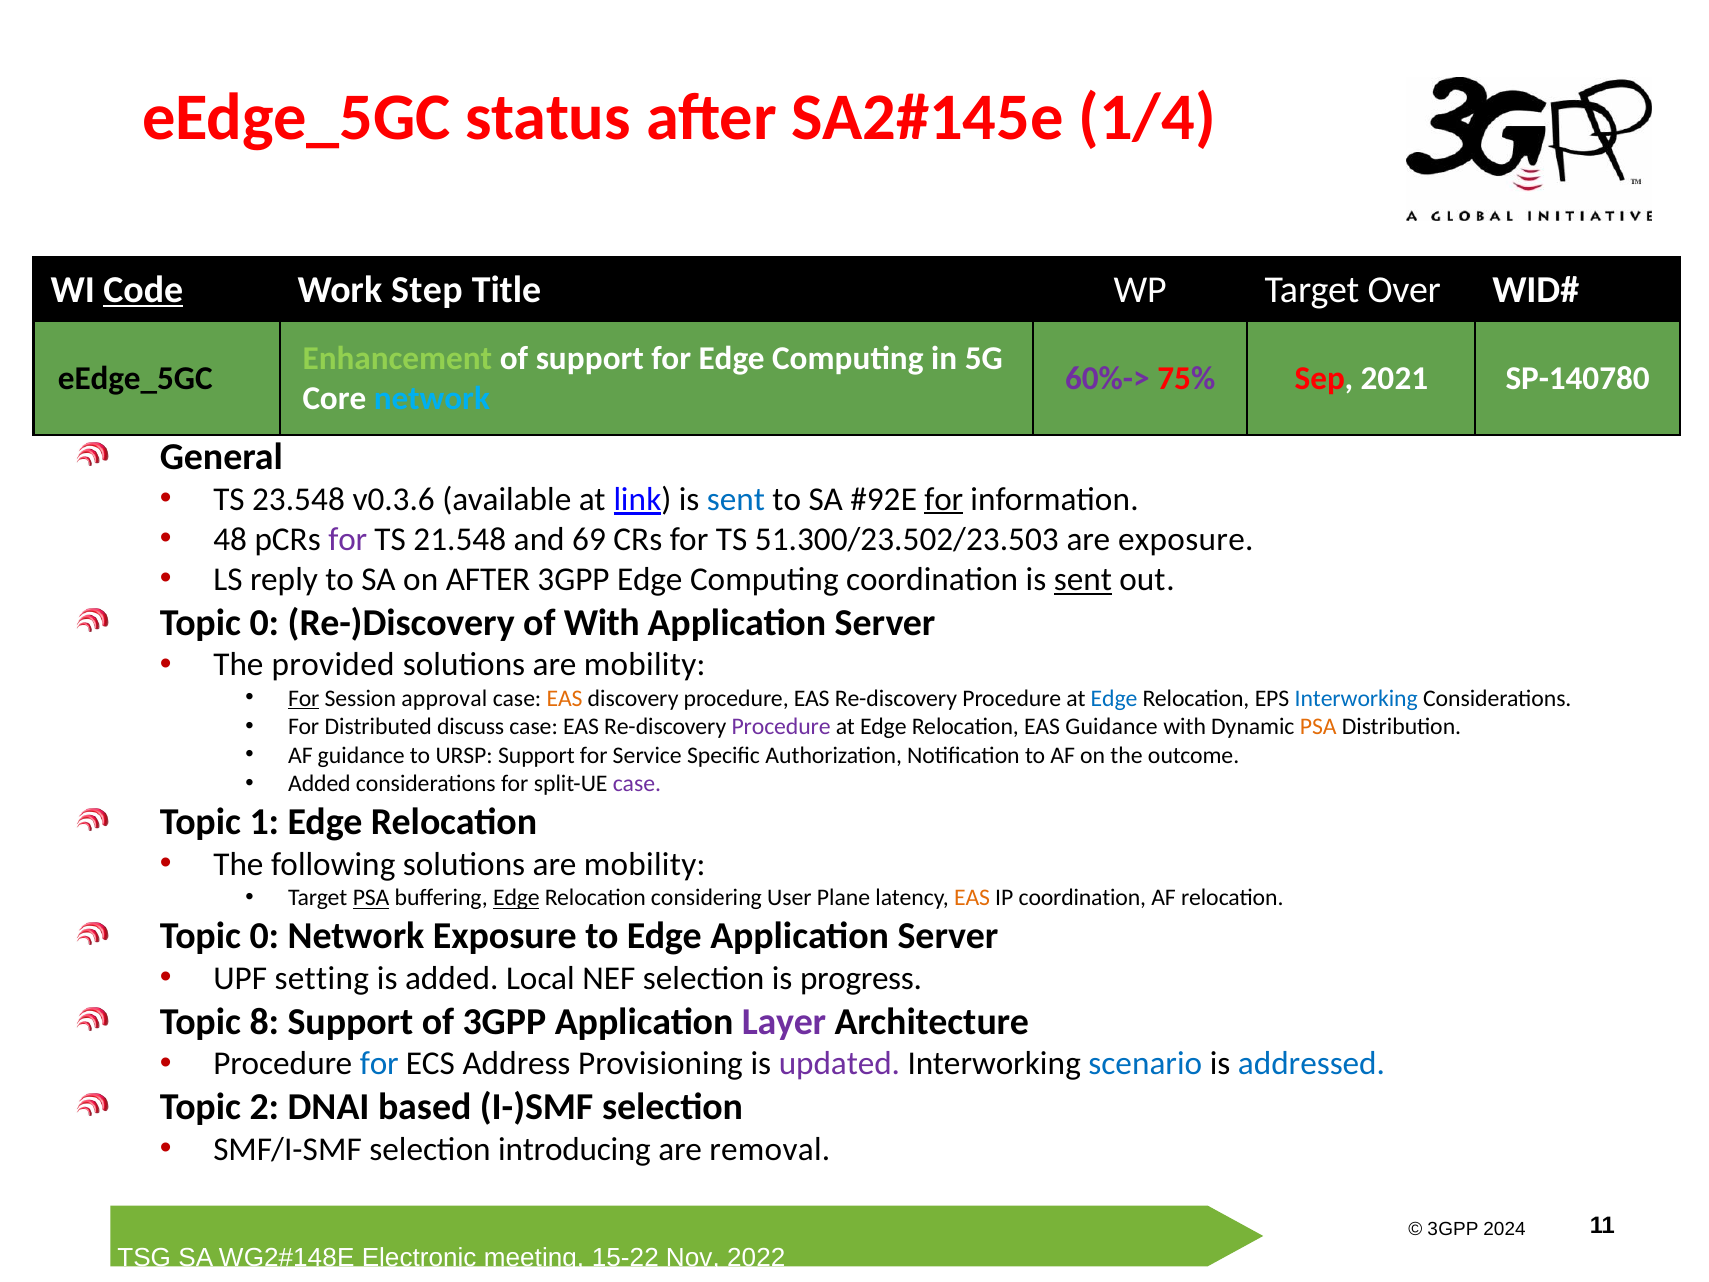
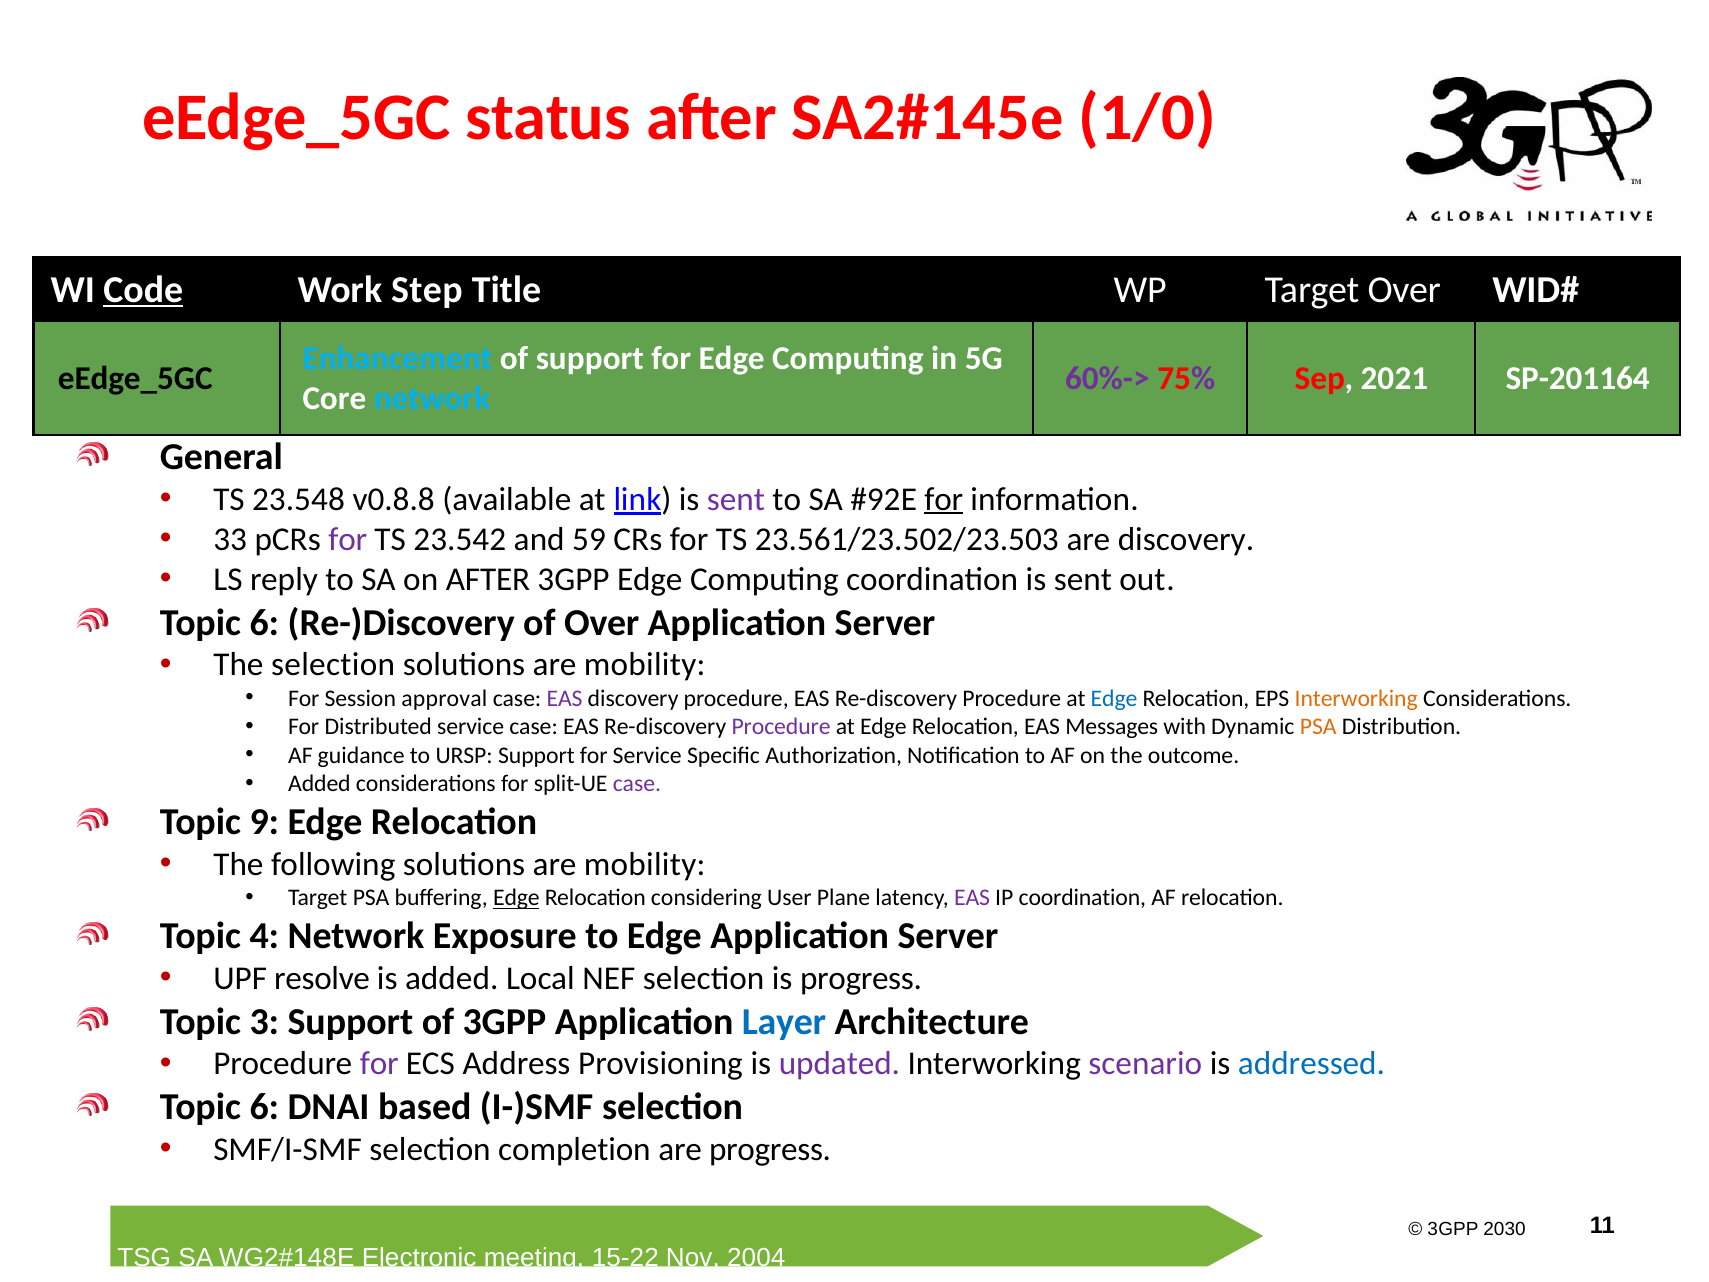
1/4: 1/4 -> 1/0
Enhancement colour: light green -> light blue
SP-140780: SP-140780 -> SP-201164
v0.3.6: v0.3.6 -> v0.8.8
sent at (736, 499) colour: blue -> purple
48: 48 -> 33
21.548: 21.548 -> 23.542
69: 69 -> 59
51.300/23.502/23.503: 51.300/23.502/23.503 -> 23.561/23.502/23.503
are exposure: exposure -> discovery
sent at (1083, 579) underline: present -> none
0 at (264, 622): 0 -> 6
of With: With -> Over
The provided: provided -> selection
For at (304, 698) underline: present -> none
EAS at (565, 698) colour: orange -> purple
Interworking at (1356, 698) colour: blue -> orange
Distributed discuss: discuss -> service
EAS Guidance: Guidance -> Messages
1: 1 -> 9
PSA at (371, 898) underline: present -> none
EAS at (972, 898) colour: orange -> purple
0 at (264, 936): 0 -> 4
setting: setting -> resolve
8: 8 -> 3
Layer colour: purple -> blue
for at (379, 1064) colour: blue -> purple
scenario colour: blue -> purple
2 at (264, 1107): 2 -> 6
introducing: introducing -> completion
are removal: removal -> progress
2024: 2024 -> 2030
2022: 2022 -> 2004
